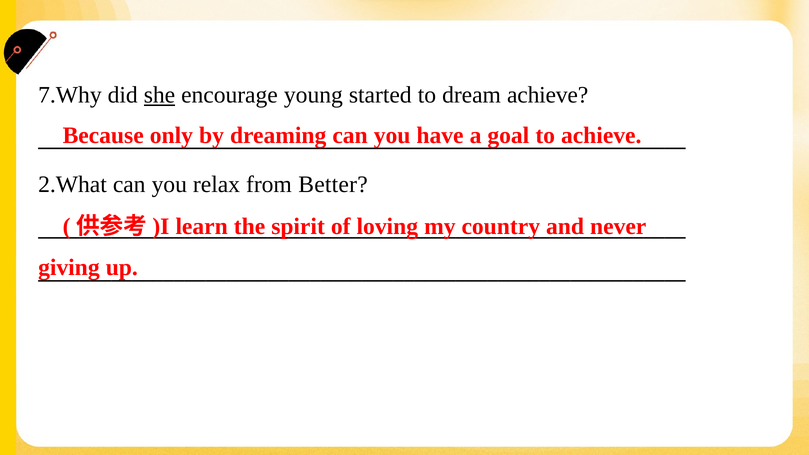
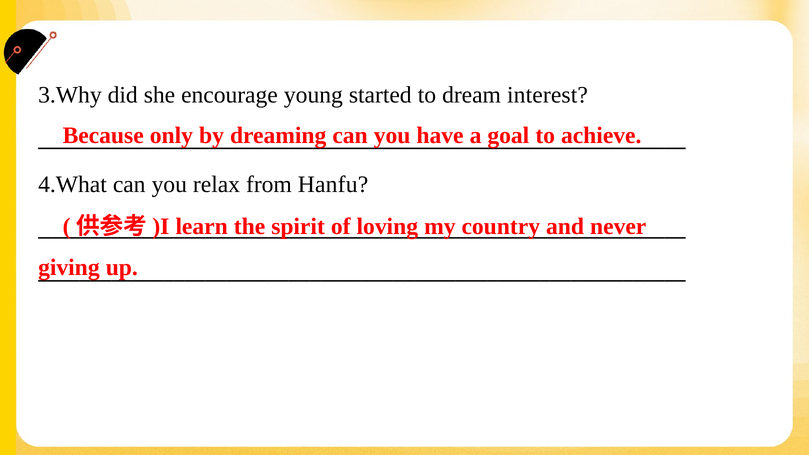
7.Why: 7.Why -> 3.Why
she underline: present -> none
dream achieve: achieve -> interest
2.What: 2.What -> 4.What
Better: Better -> Hanfu
